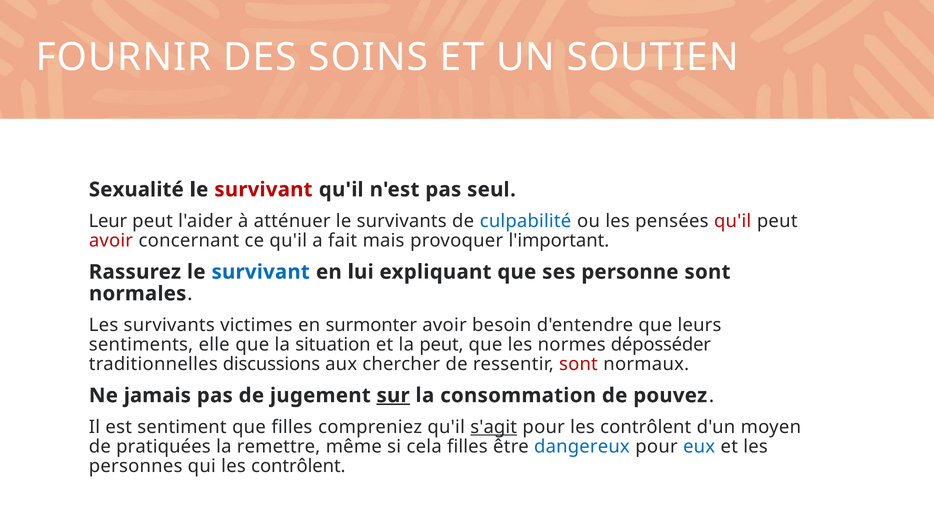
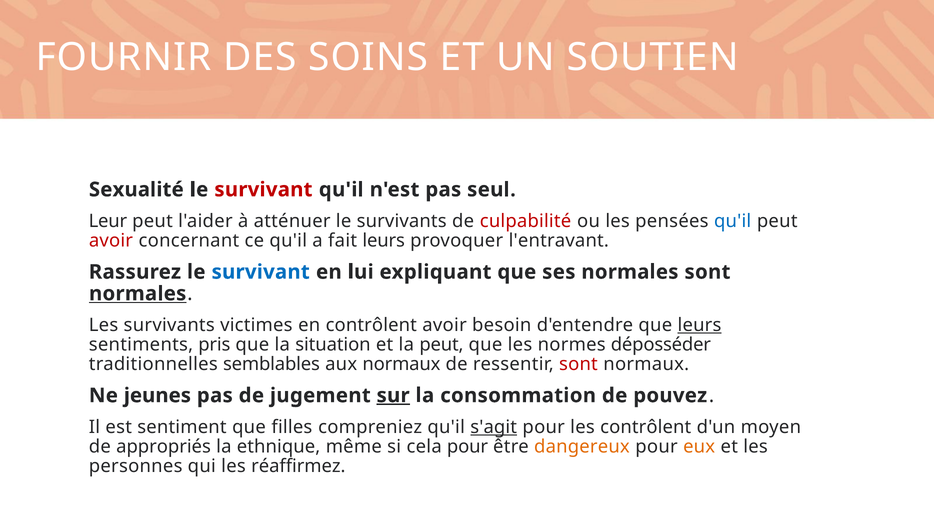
culpabilité colour: blue -> red
qu'il at (733, 221) colour: red -> blue
fait mais: mais -> leurs
l'important: l'important -> l'entravant
ses personne: personne -> normales
normales at (138, 293) underline: none -> present
en surmonter: surmonter -> contrôlent
leurs at (699, 325) underline: none -> present
elle: elle -> pris
discussions: discussions -> semblables
aux chercher: chercher -> normaux
jamais: jamais -> jeunes
pratiquées: pratiquées -> appropriés
remettre: remettre -> ethnique
cela filles: filles -> pour
dangereux colour: blue -> orange
eux colour: blue -> orange
qui les contrôlent: contrôlent -> réaffirmez
